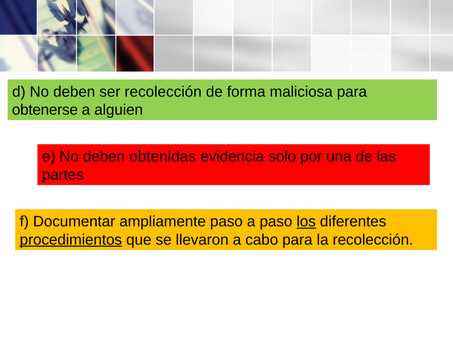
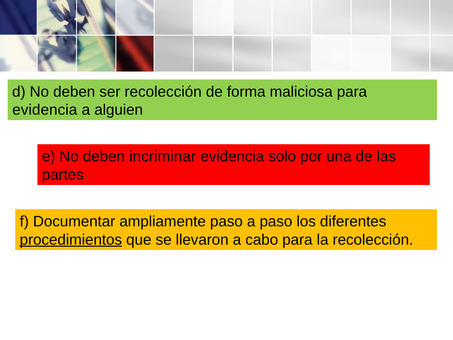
obtenerse at (45, 110): obtenerse -> evidencia
obtenidas: obtenidas -> incriminar
los underline: present -> none
